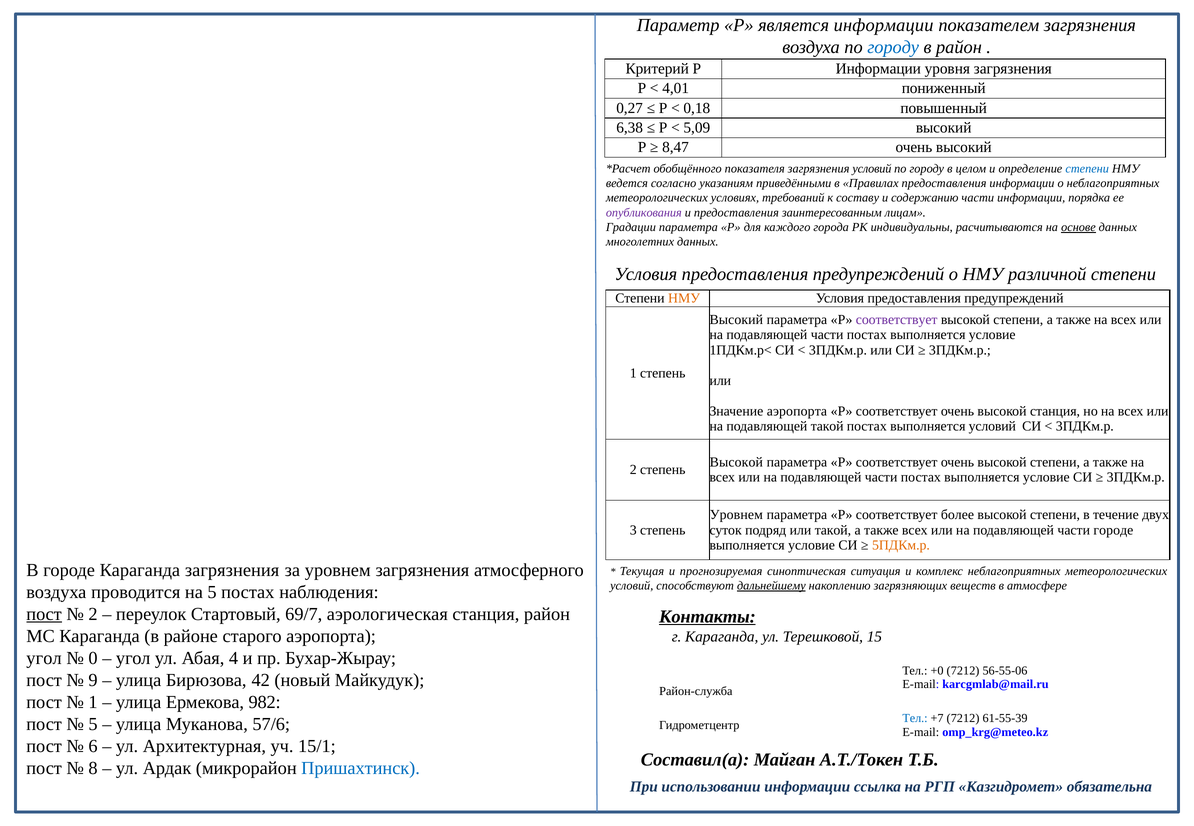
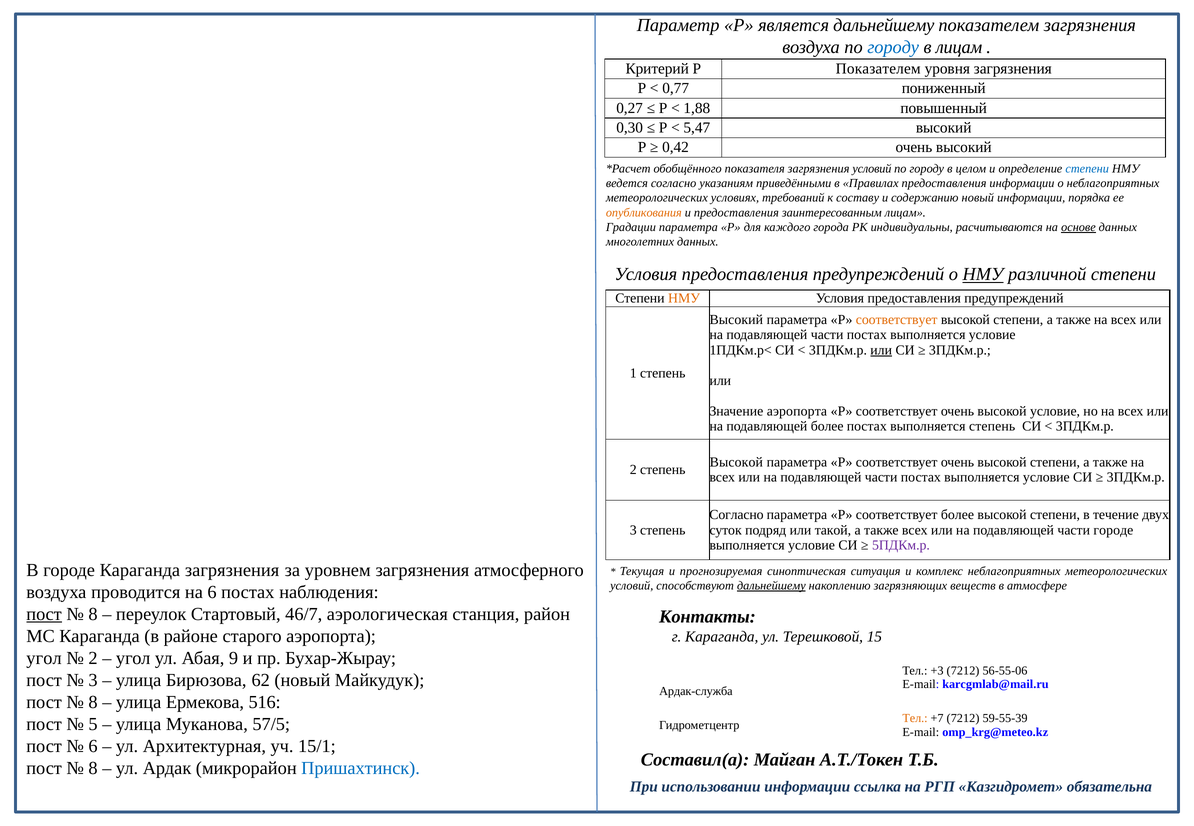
является информации: информации -> дальнейшему
в район: район -> лицам
Р Информации: Информации -> Показателем
4,01: 4,01 -> 0,77
0,18: 0,18 -> 1,88
6,38: 6,38 -> 0,30
5,09: 5,09 -> 5,47
8,47: 8,47 -> 0,42
содержанию части: части -> новый
опубликования colour: purple -> orange
НМУ at (983, 275) underline: none -> present
соответствует at (897, 320) colour: purple -> orange
или at (881, 350) underline: none -> present
высокой станция: станция -> условие
подавляющей такой: такой -> более
выполняется условий: условий -> степень
Уровнем at (736, 515): Уровнем -> Согласно
5ПДКм.р colour: orange -> purple
на 5: 5 -> 6
2 at (93, 615): 2 -> 8
69/7: 69/7 -> 46/7
Контакты underline: present -> none
0 at (93, 659): 0 -> 2
4: 4 -> 9
+0: +0 -> +3
9 at (93, 681): 9 -> 3
42: 42 -> 62
Район-служба: Район-служба -> Ардак-служба
1 at (93, 703): 1 -> 8
982: 982 -> 516
Тел at (915, 719) colour: blue -> orange
61-55-39: 61-55-39 -> 59-55-39
57/6: 57/6 -> 57/5
